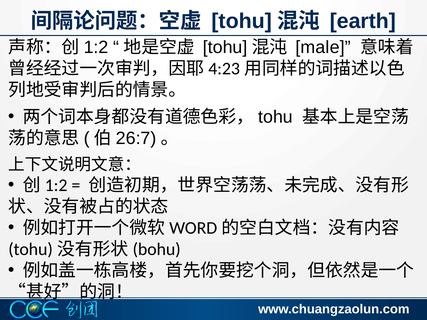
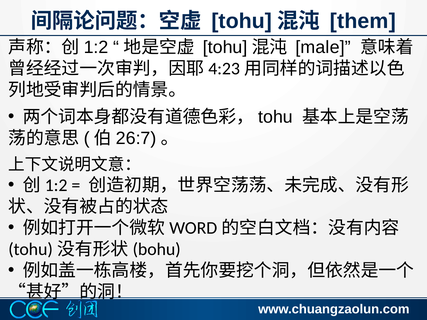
earth: earth -> them
